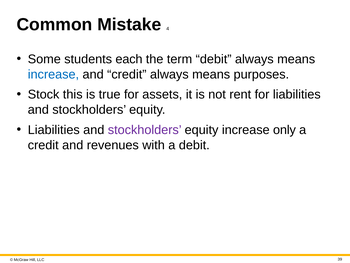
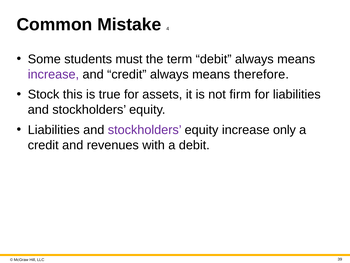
each: each -> must
increase at (53, 74) colour: blue -> purple
purposes: purposes -> therefore
rent: rent -> firm
